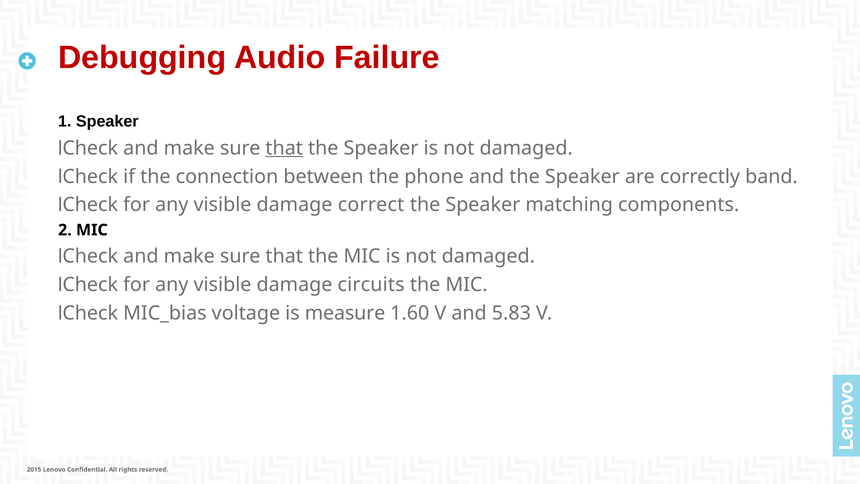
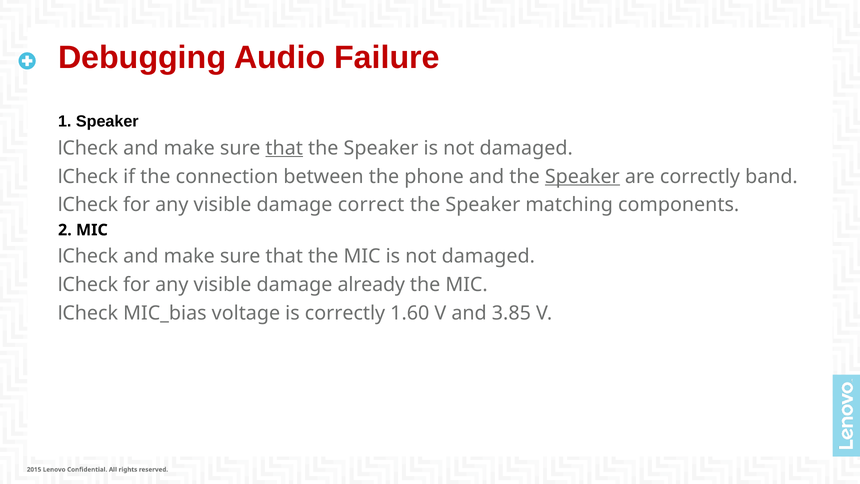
Speaker at (582, 176) underline: none -> present
circuits: circuits -> already
is measure: measure -> correctly
5.83: 5.83 -> 3.85
